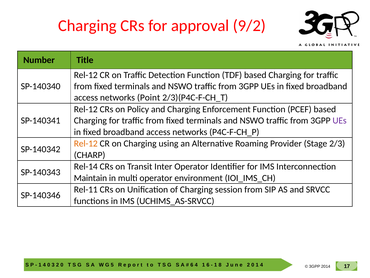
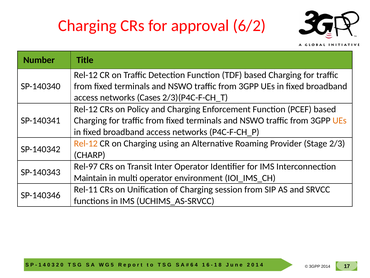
9/2: 9/2 -> 6/2
Point: Point -> Cases
UEs at (340, 120) colour: purple -> orange
Rel-14: Rel-14 -> Rel-97
